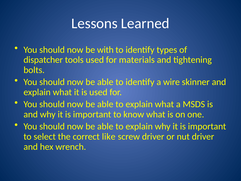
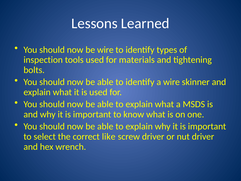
be with: with -> wire
dispatcher: dispatcher -> inspection
